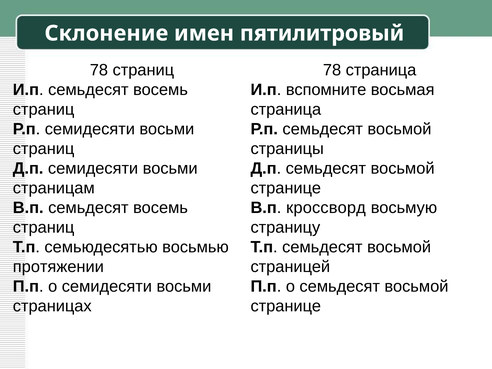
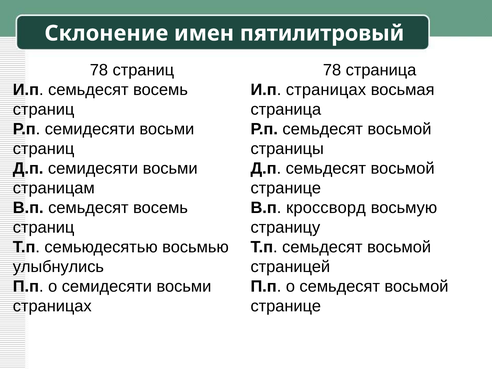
И.п вспомните: вспомните -> страницах
протяжении: протяжении -> улыбнулись
